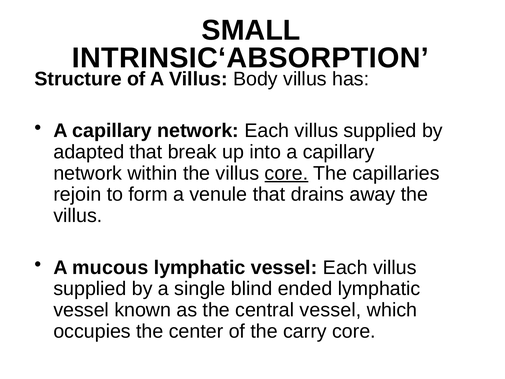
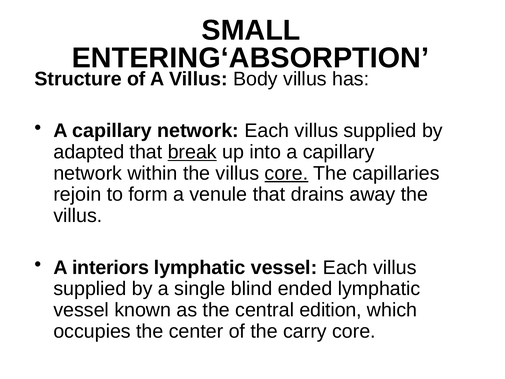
INTRINSIC‘ABSORPTION: INTRINSIC‘ABSORPTION -> ENTERING‘ABSORPTION
break underline: none -> present
mucous: mucous -> interiors
central vessel: vessel -> edition
